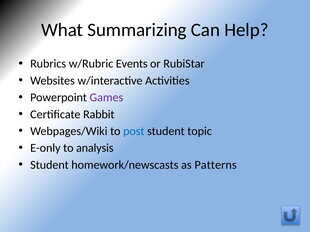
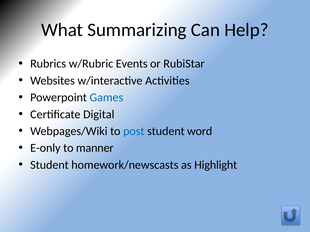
Games colour: purple -> blue
Rabbit: Rabbit -> Digital
topic: topic -> word
analysis: analysis -> manner
Patterns: Patterns -> Highlight
